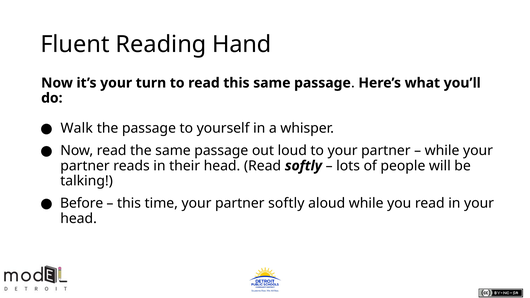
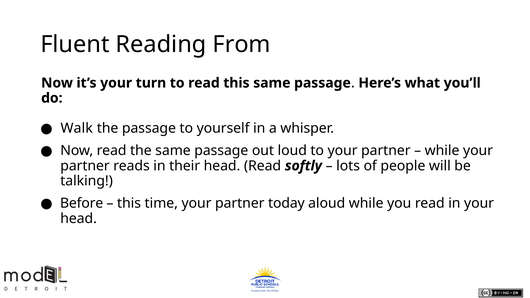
Hand: Hand -> From
partner softly: softly -> today
